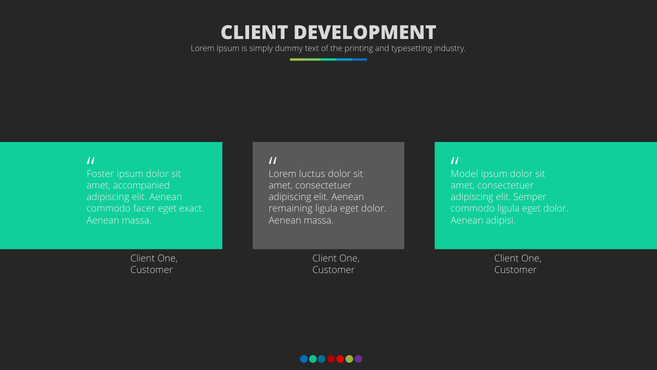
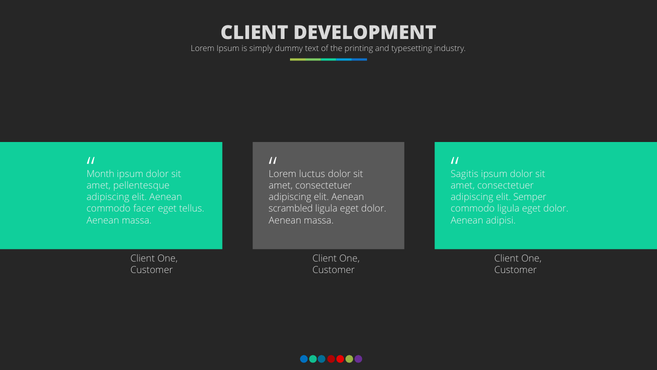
Foster: Foster -> Month
Model: Model -> Sagitis
accompanied: accompanied -> pellentesque
exact: exact -> tellus
remaining: remaining -> scrambled
